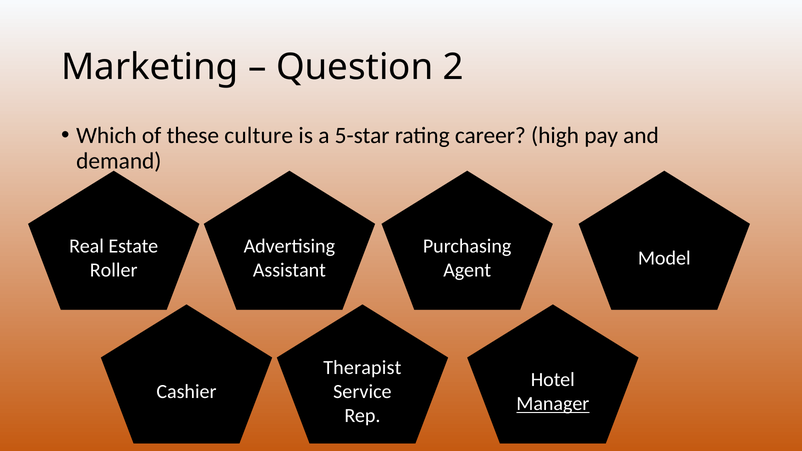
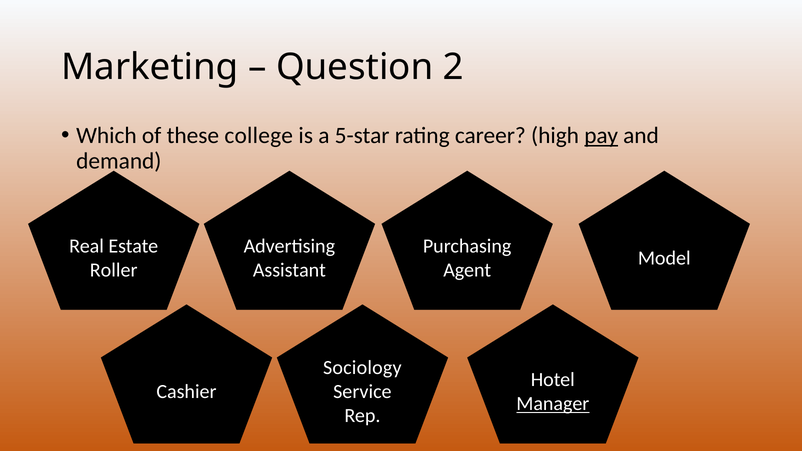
culture: culture -> college
pay underline: none -> present
Therapist: Therapist -> Sociology
